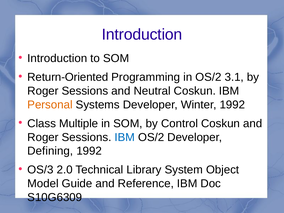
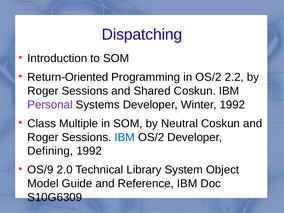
Introduction at (142, 34): Introduction -> Dispatching
3.1: 3.1 -> 2.2
Neutral: Neutral -> Shared
Personal colour: orange -> purple
Control: Control -> Neutral
OS/3: OS/3 -> OS/9
